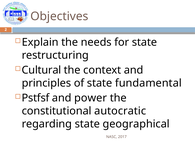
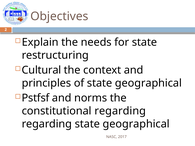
of state fundamental: fundamental -> geographical
power: power -> norms
constitutional autocratic: autocratic -> regarding
